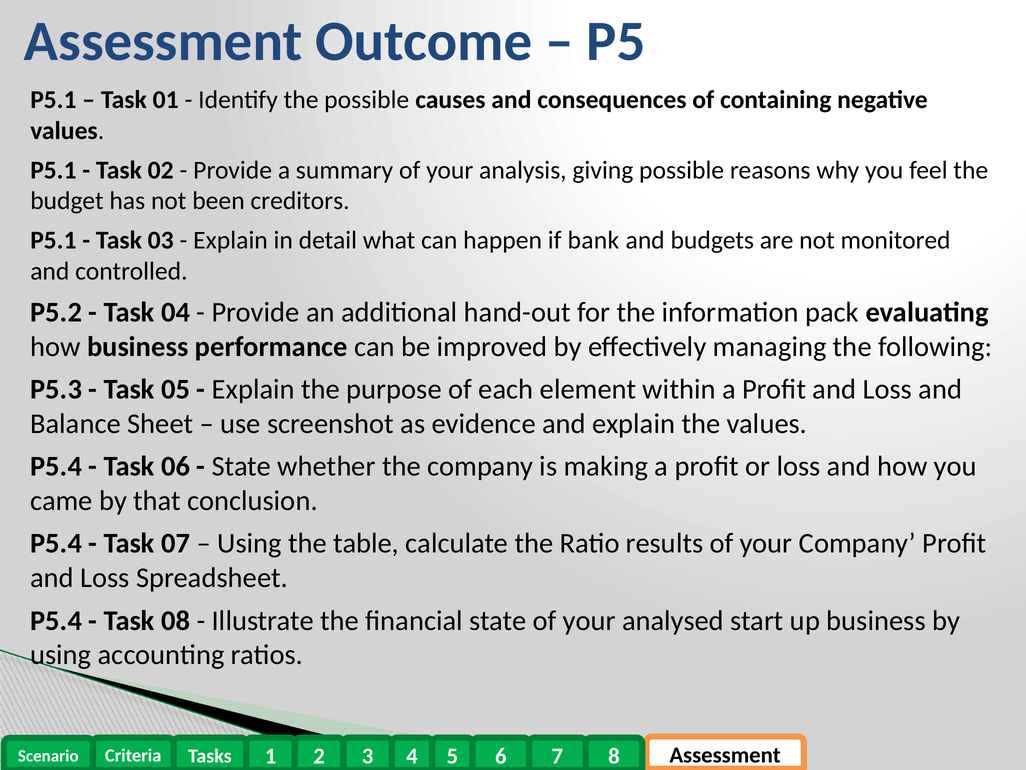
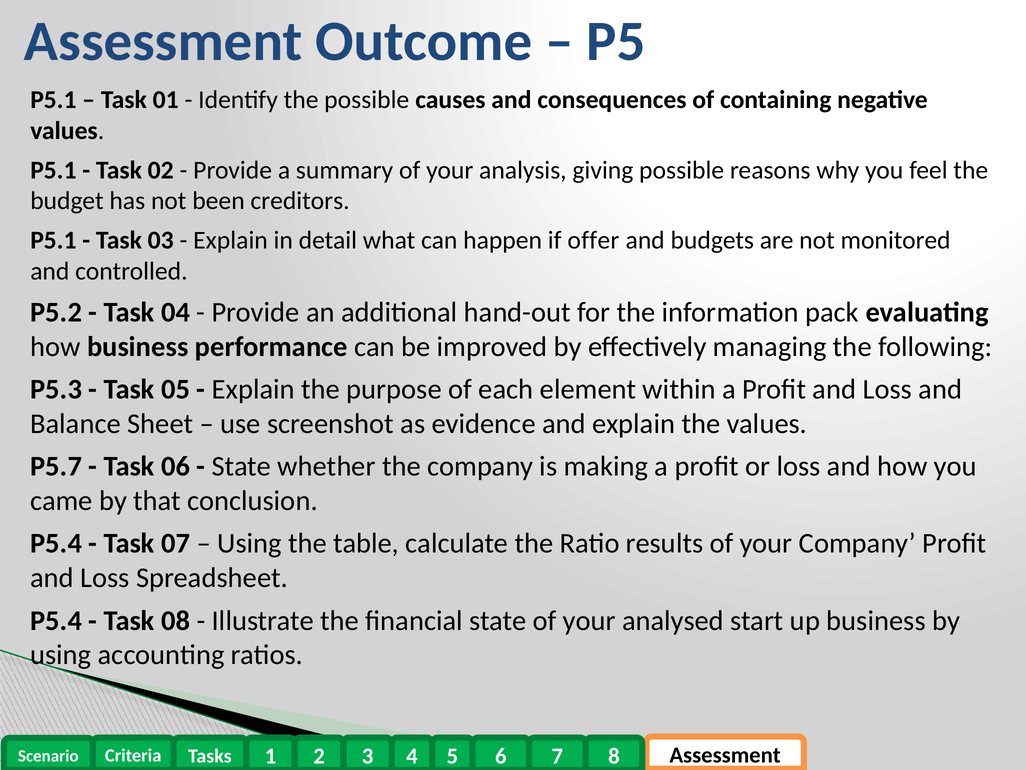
bank: bank -> offer
P5.4 at (56, 466): P5.4 -> P5.7
